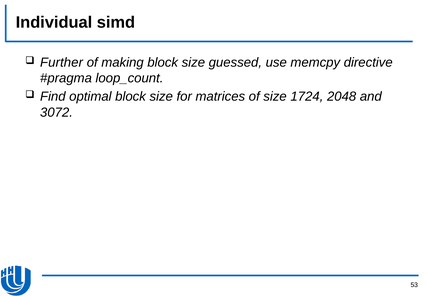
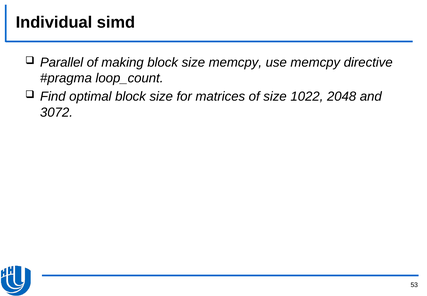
Further: Further -> Parallel
size guessed: guessed -> memcpy
1724: 1724 -> 1022
